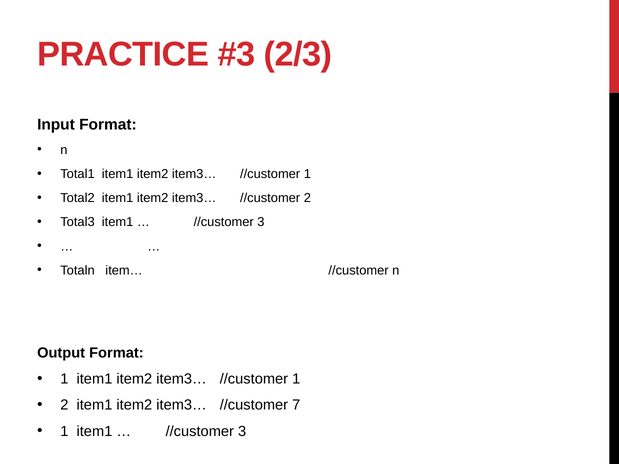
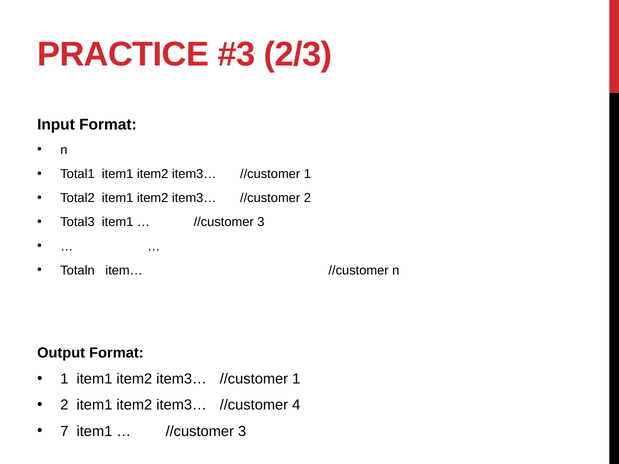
7: 7 -> 4
1 at (64, 431): 1 -> 7
